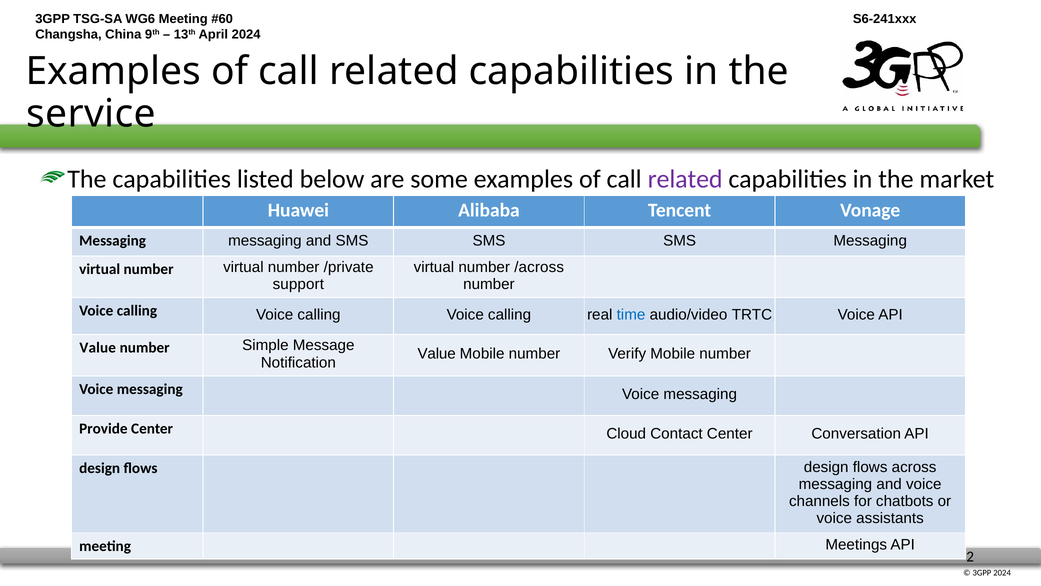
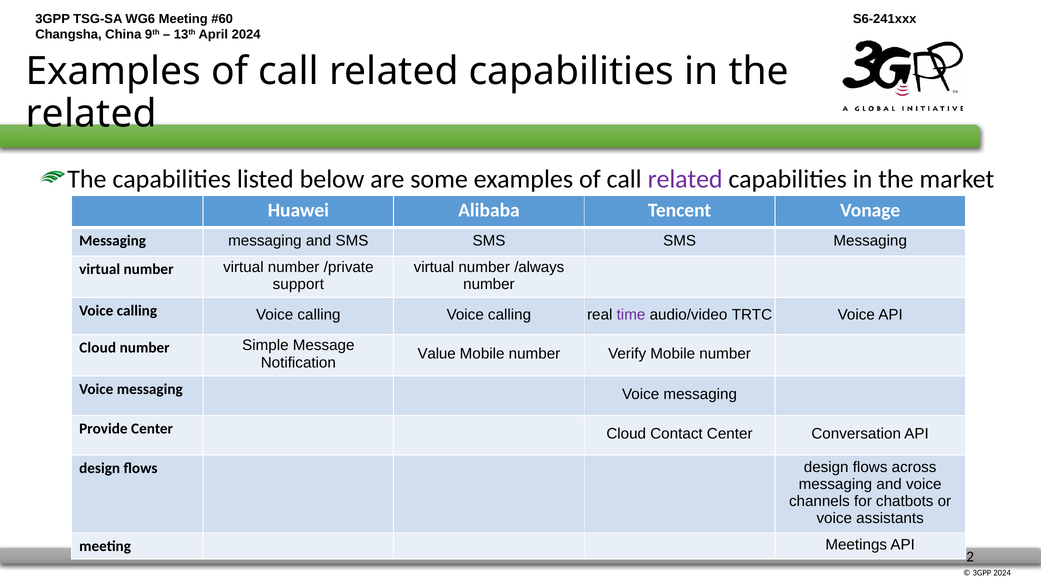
service at (91, 114): service -> related
/across: /across -> /always
time colour: blue -> purple
Value at (98, 347): Value -> Cloud
